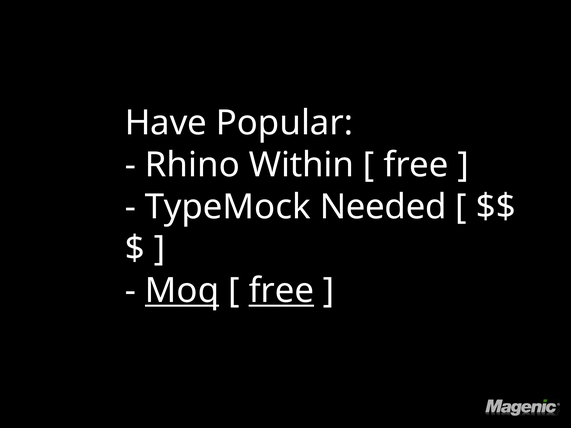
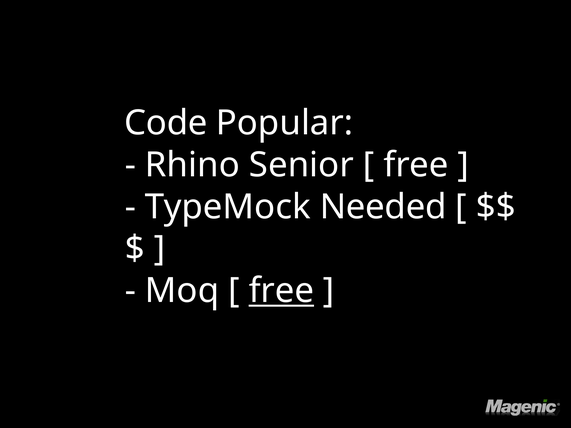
Have: Have -> Code
Within: Within -> Senior
Moq underline: present -> none
